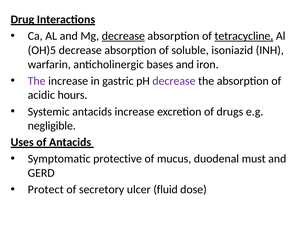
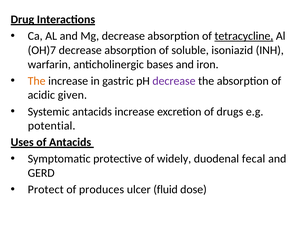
decrease at (123, 36) underline: present -> none
OH)5: OH)5 -> OH)7
The at (37, 81) colour: purple -> orange
hours: hours -> given
negligible: negligible -> potential
mucus: mucus -> widely
must: must -> fecal
secretory: secretory -> produces
